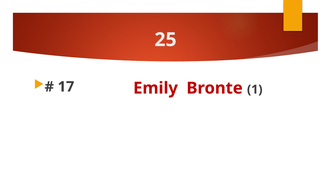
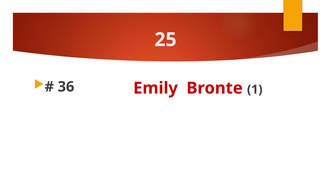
17: 17 -> 36
